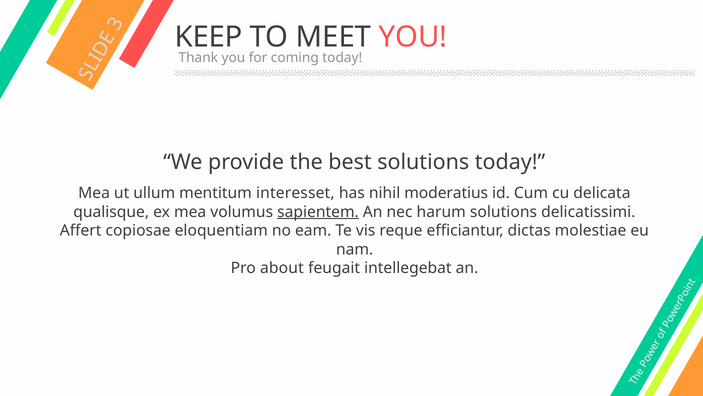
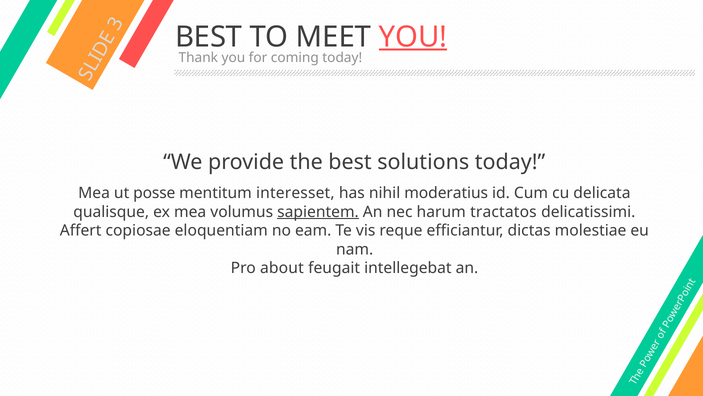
KEEP at (209, 37): KEEP -> BEST
YOU at (413, 37) underline: none -> present
ullum: ullum -> posse
harum solutions: solutions -> tractatos
